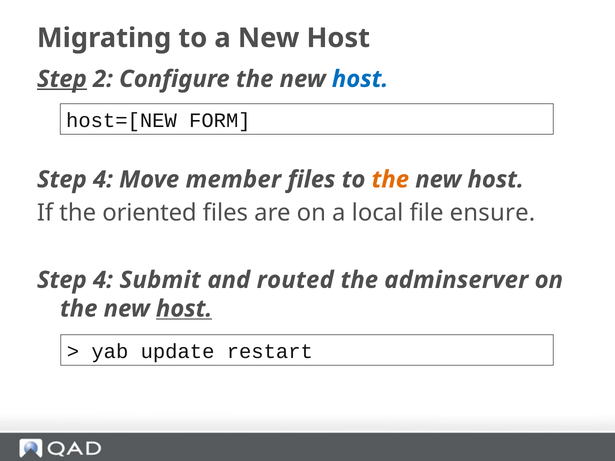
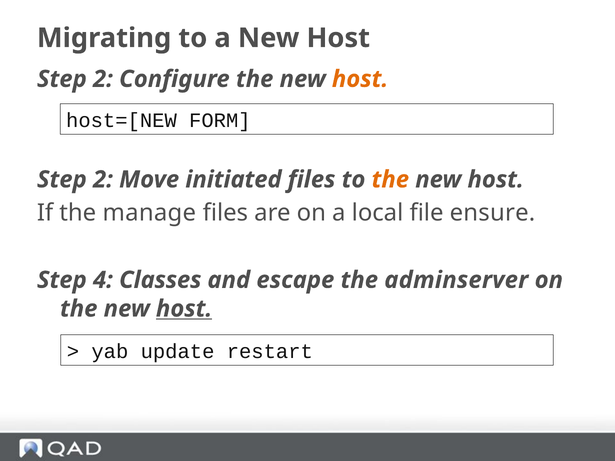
Step at (62, 79) underline: present -> none
host at (360, 79) colour: blue -> orange
4 at (103, 180): 4 -> 2
member: member -> initiated
oriented: oriented -> manage
Submit: Submit -> Classes
routed: routed -> escape
